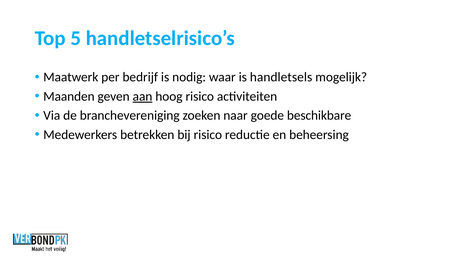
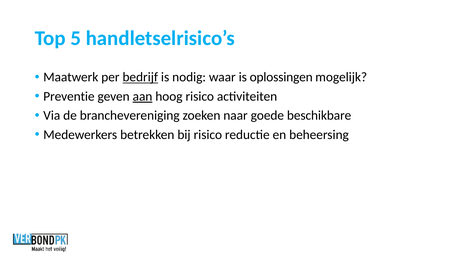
bedrijf underline: none -> present
handletsels: handletsels -> oplossingen
Maanden: Maanden -> Preventie
